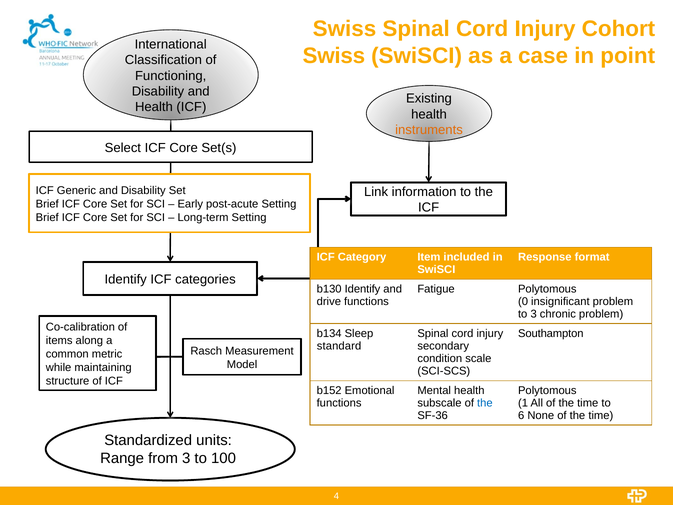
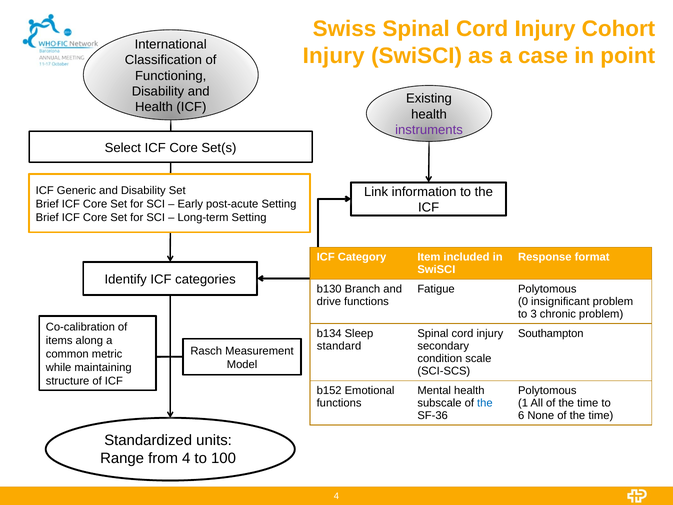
Swiss at (334, 56): Swiss -> Injury
instruments colour: orange -> purple
b130 Identify: Identify -> Branch
from 3: 3 -> 4
